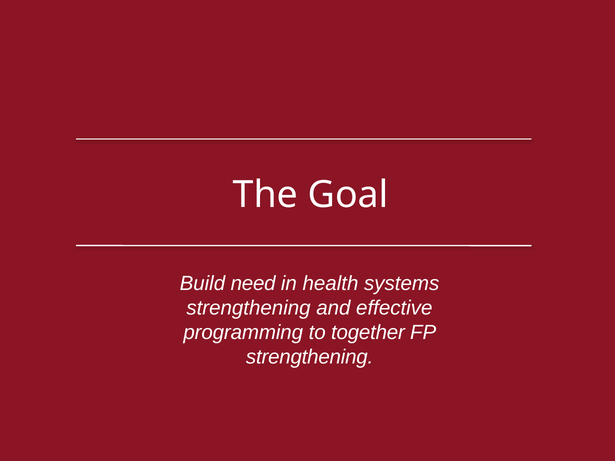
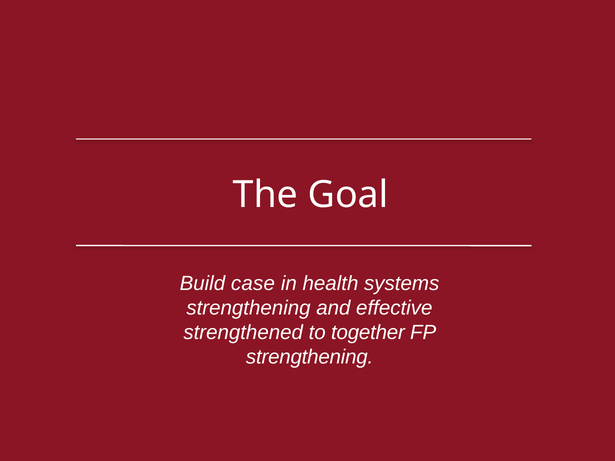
need: need -> case
programming: programming -> strengthened
